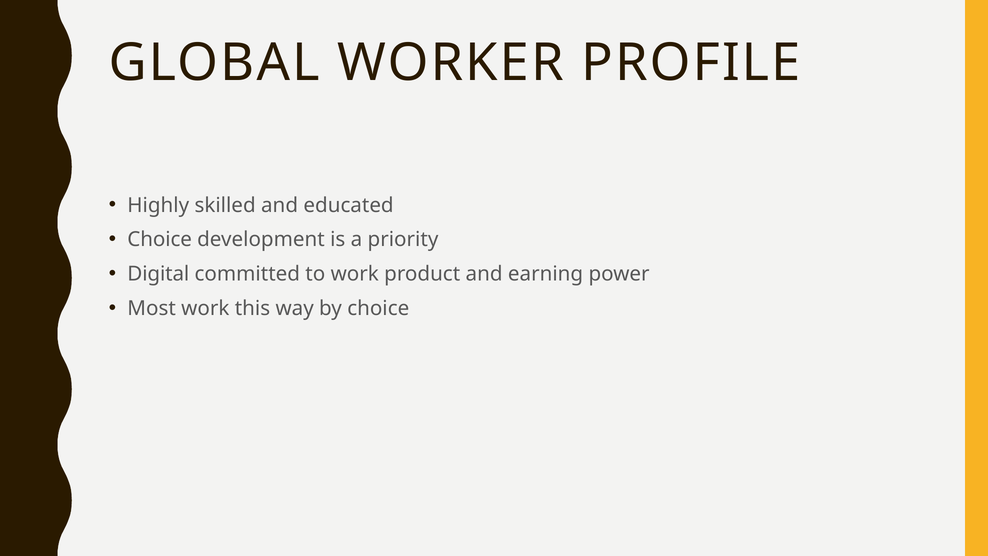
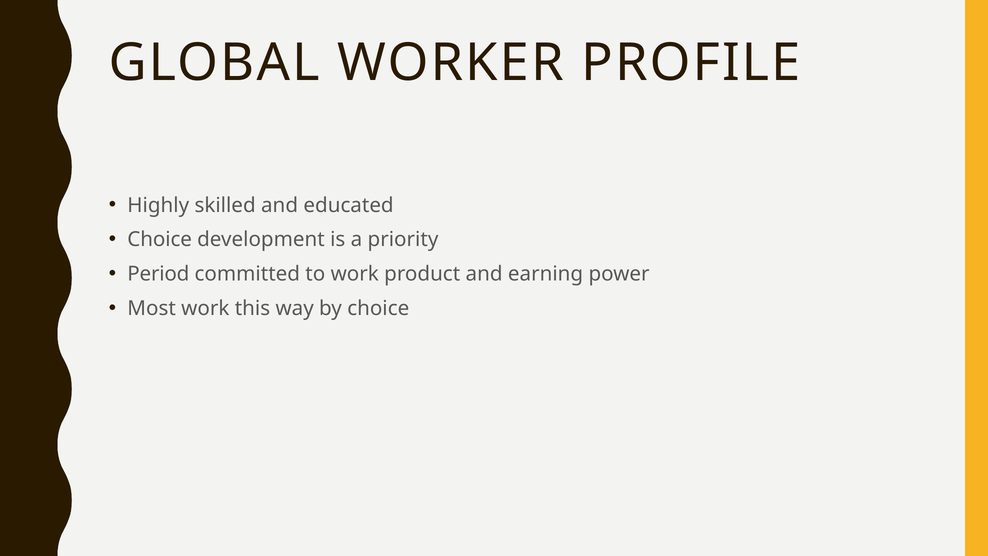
Digital: Digital -> Period
